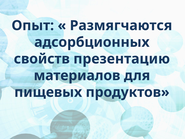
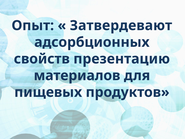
Размягчаются: Размягчаются -> Затвердевают
